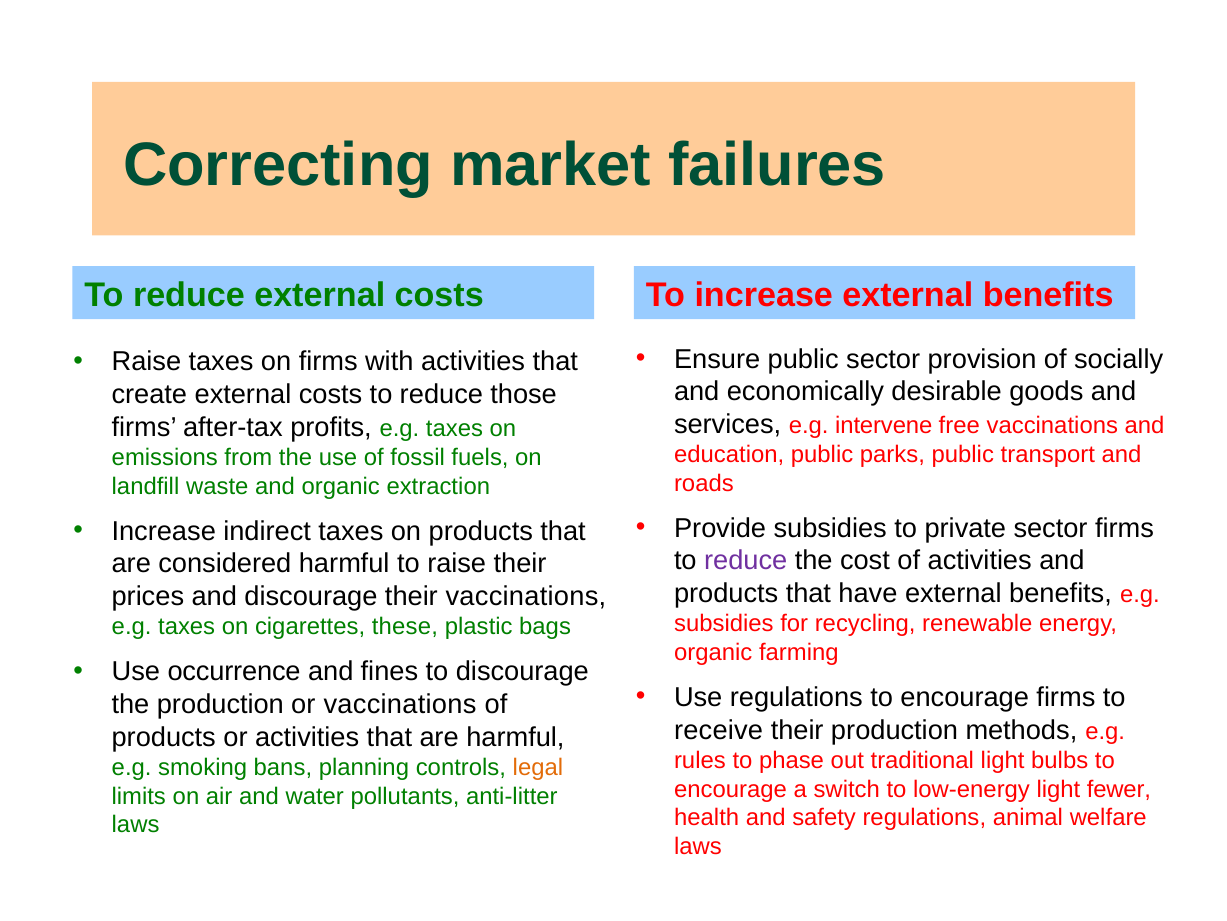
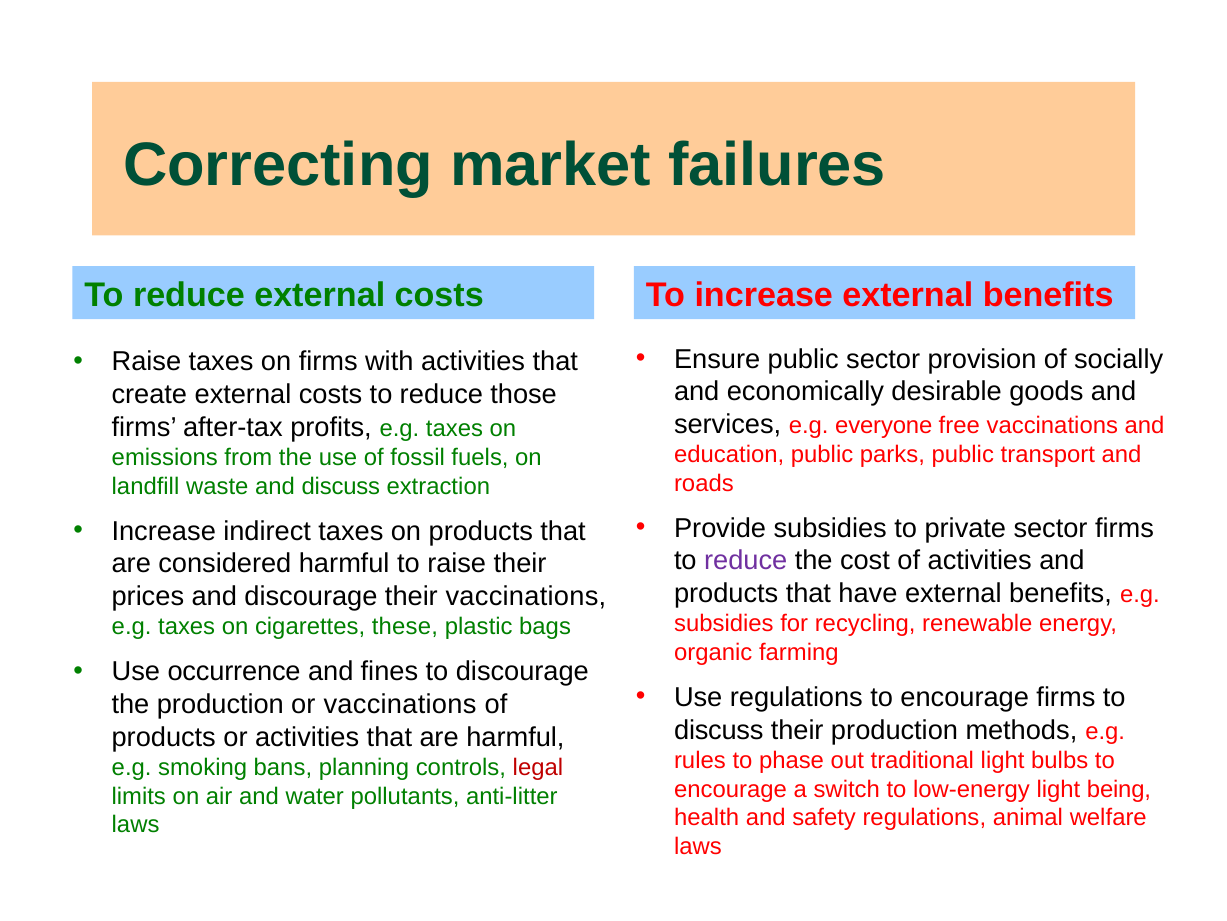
intervene: intervene -> everyone
and organic: organic -> discuss
receive at (719, 729): receive -> discuss
legal colour: orange -> red
fewer: fewer -> being
